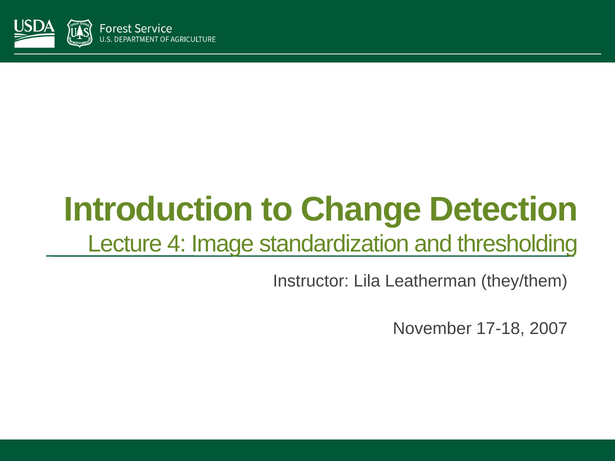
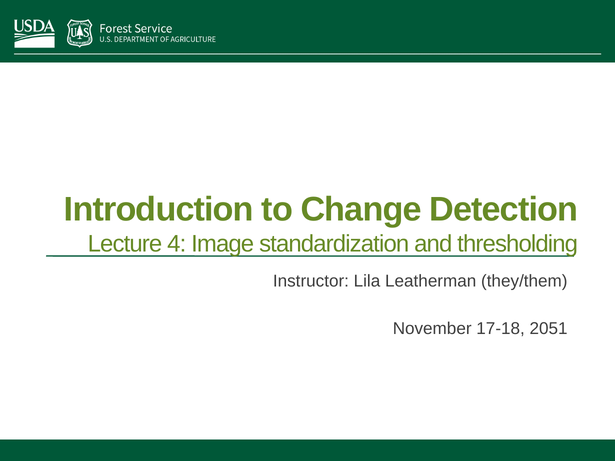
2007: 2007 -> 2051
